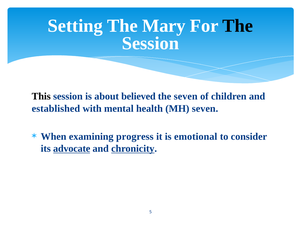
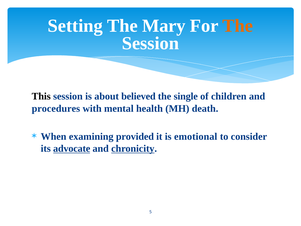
The at (238, 26) colour: black -> orange
the seven: seven -> single
established: established -> procedures
MH seven: seven -> death
progress: progress -> provided
